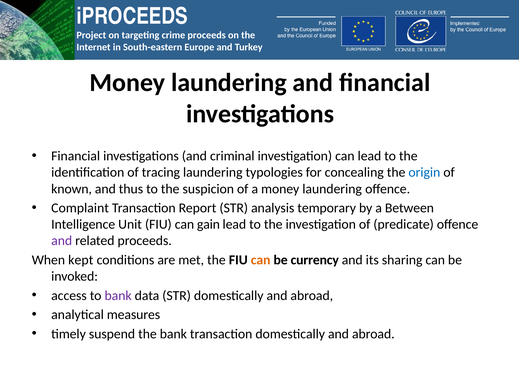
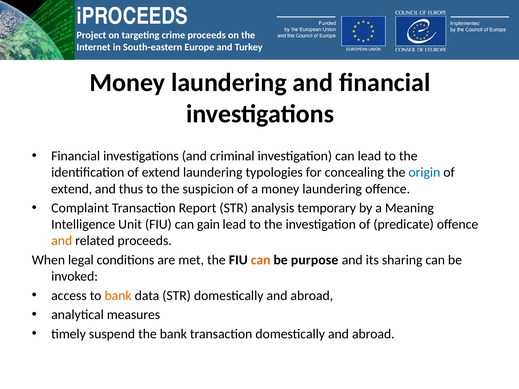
identification of tracing: tracing -> extend
known at (72, 189): known -> extend
Between: Between -> Meaning
and at (62, 241) colour: purple -> orange
kept: kept -> legal
currency: currency -> purpose
bank at (118, 296) colour: purple -> orange
